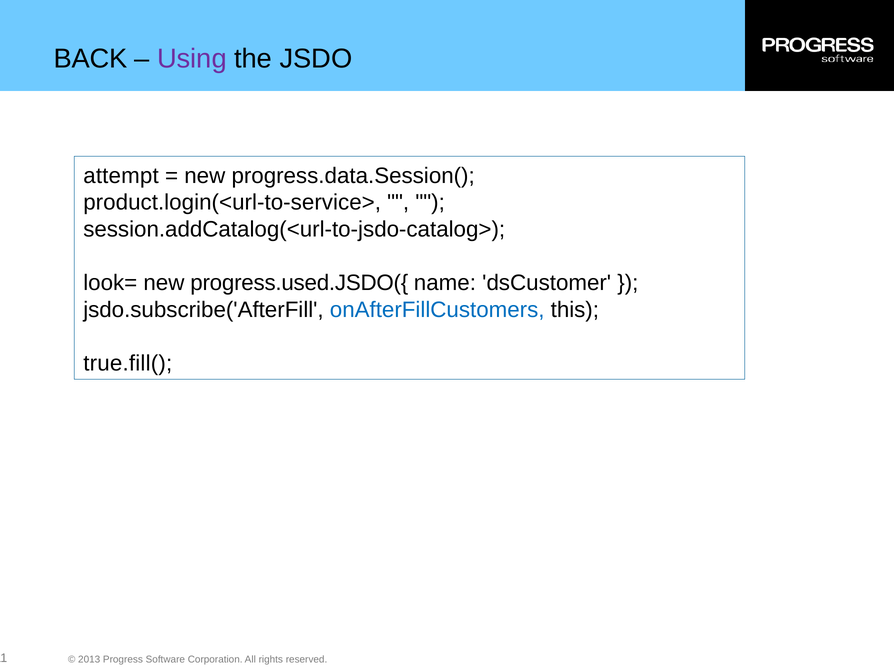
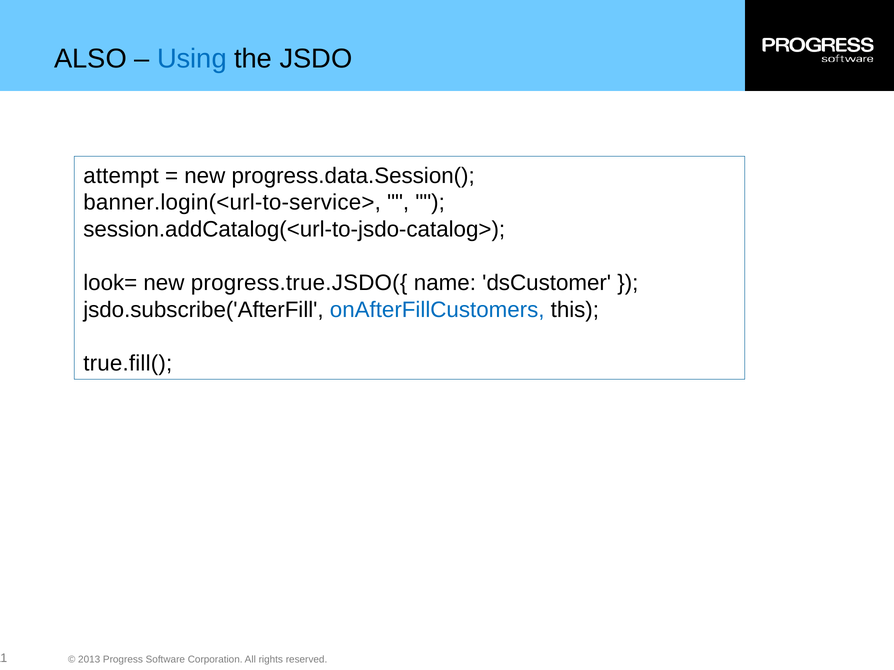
BACK: BACK -> ALSO
Using colour: purple -> blue
product.login(<url-to-service>: product.login(<url-to-service> -> banner.login(<url-to-service>
progress.used.JSDO({: progress.used.JSDO({ -> progress.true.JSDO({
